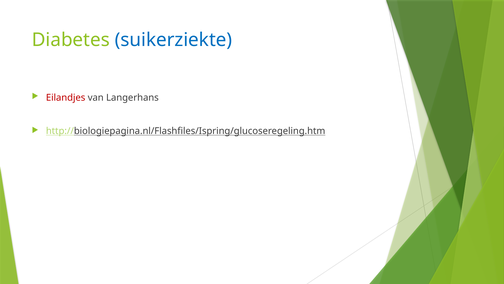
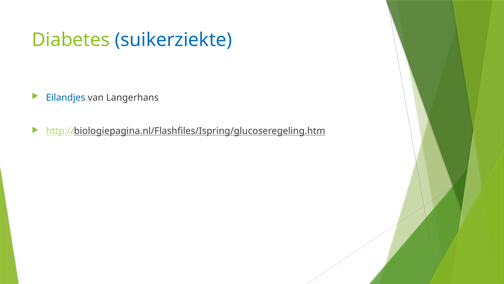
Eilandjes colour: red -> blue
